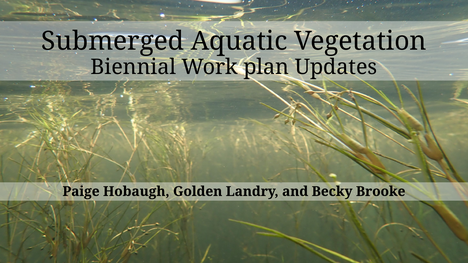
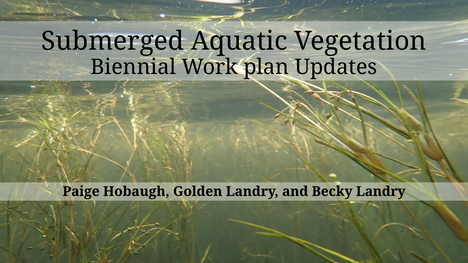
Becky Brooke: Brooke -> Landry
